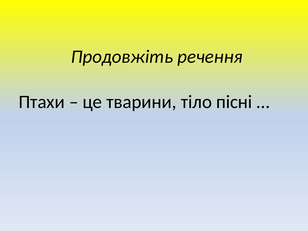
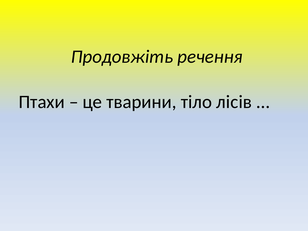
пісні: пісні -> лісів
